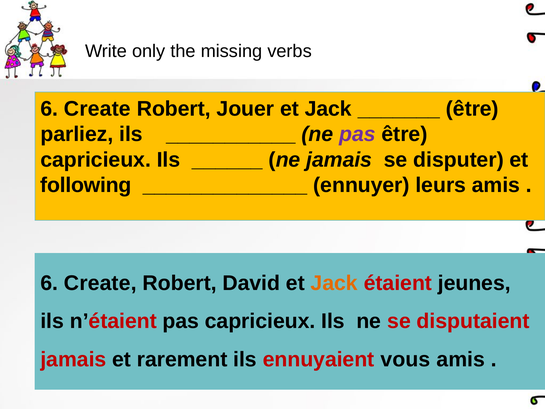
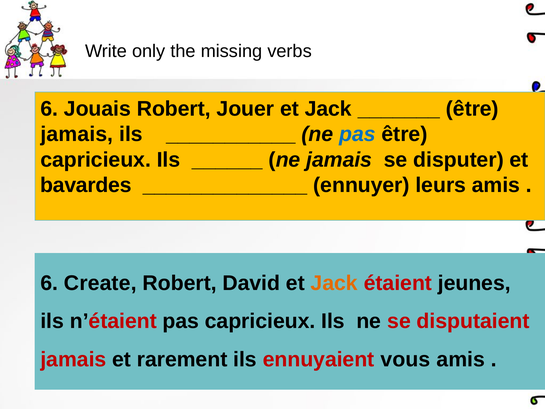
Create at (97, 109): Create -> Jouais
parliez at (77, 134): parliez -> jamais
pas at (357, 134) colour: purple -> blue
following: following -> bavardes
